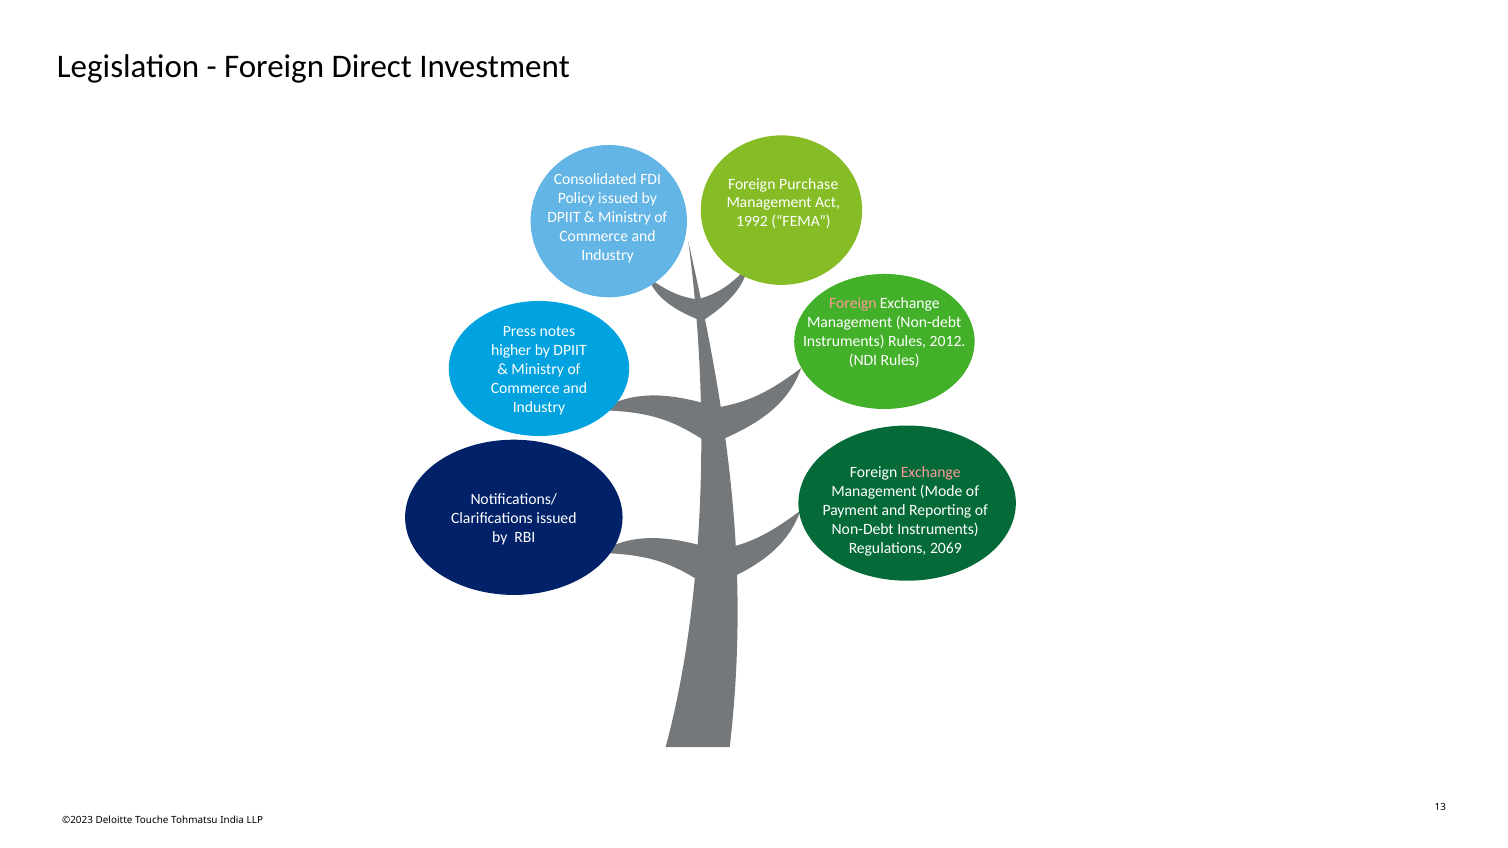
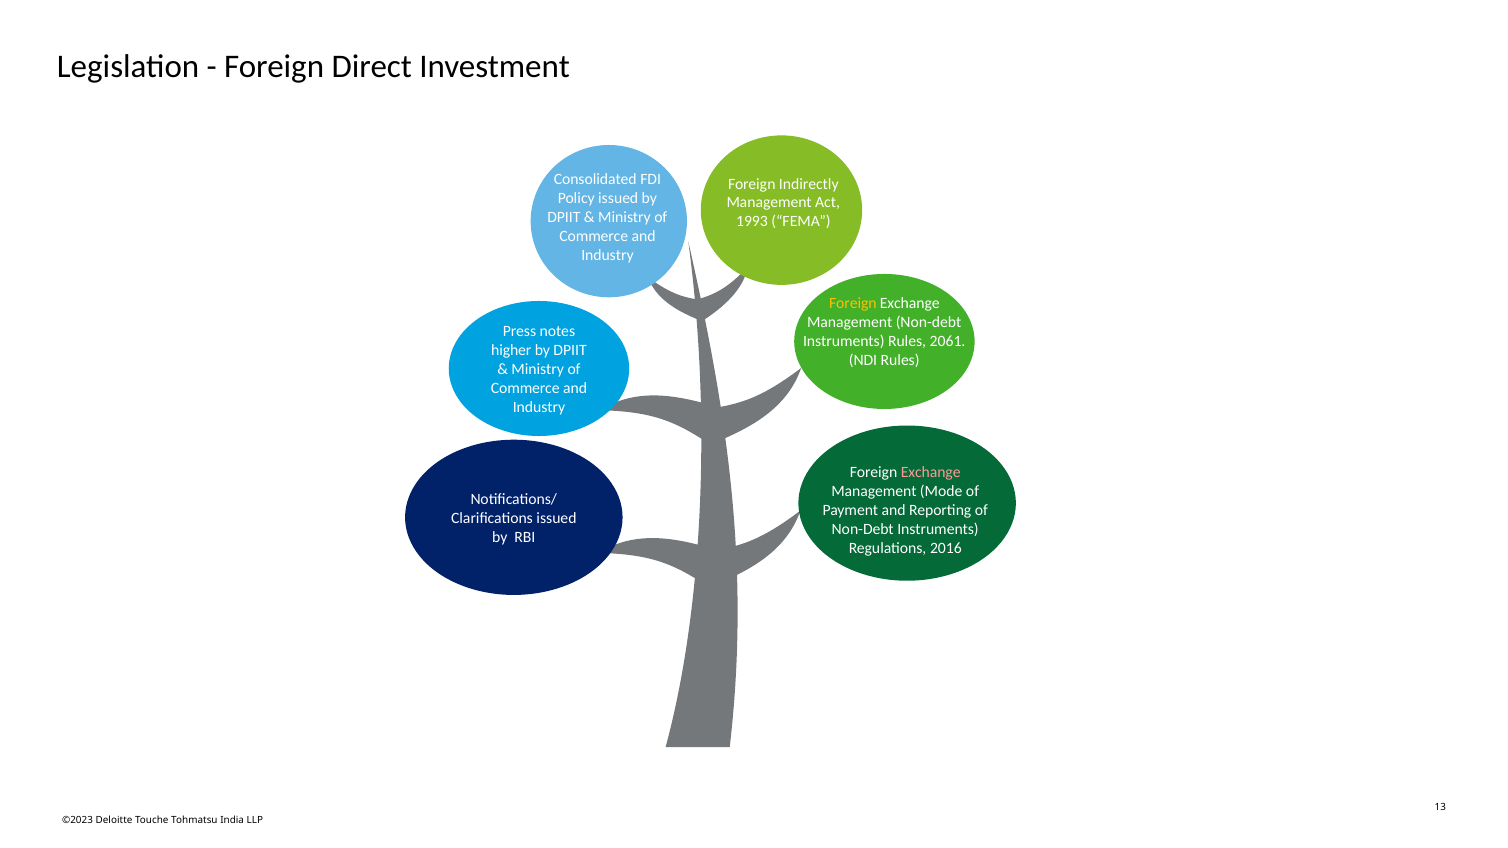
Purchase: Purchase -> Indirectly
1992: 1992 -> 1993
Foreign at (853, 304) colour: pink -> yellow
2012: 2012 -> 2061
2069: 2069 -> 2016
